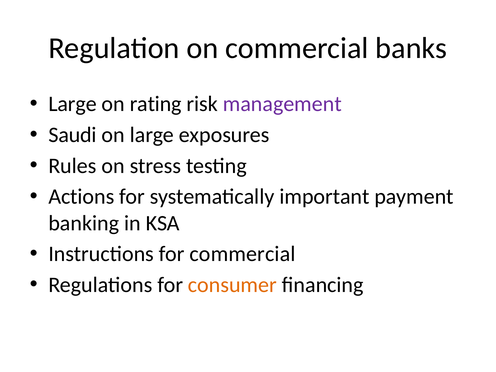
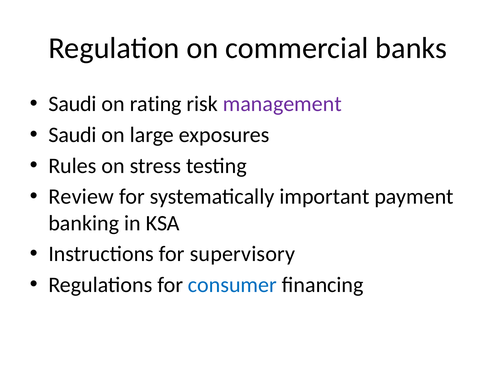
Large at (73, 104): Large -> Saudi
Actions: Actions -> Review
for commercial: commercial -> supervisory
consumer colour: orange -> blue
